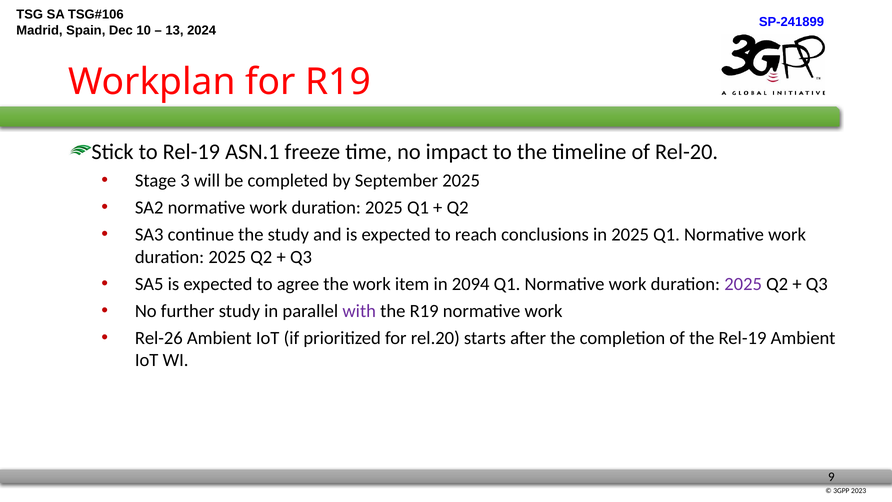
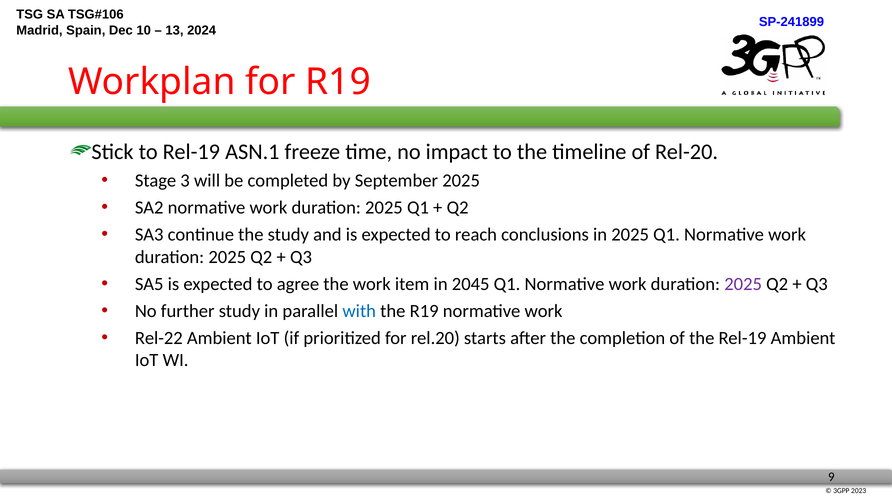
2094: 2094 -> 2045
with colour: purple -> blue
Rel-26: Rel-26 -> Rel-22
